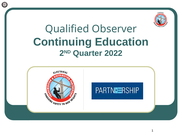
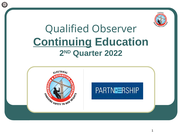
Continuing underline: none -> present
